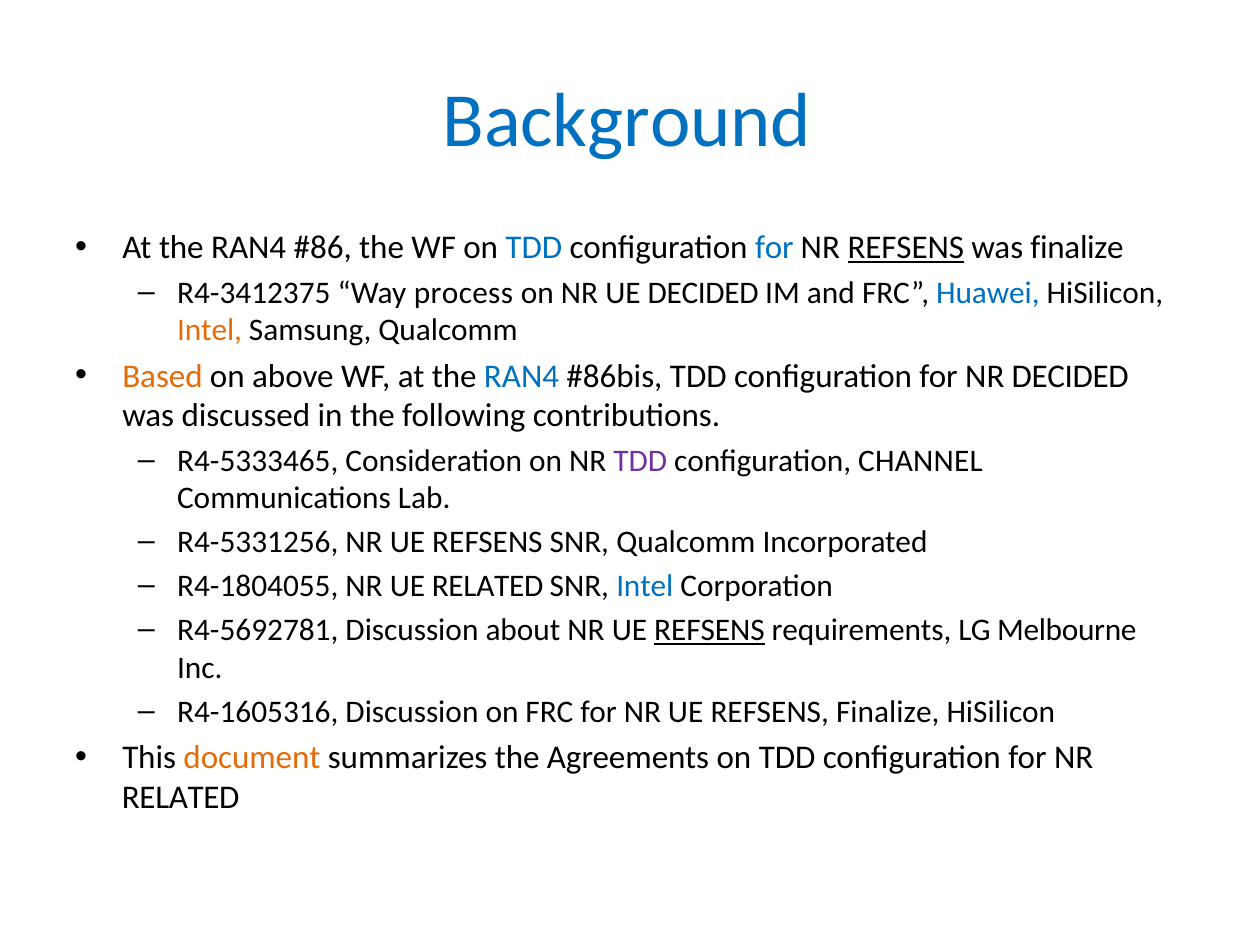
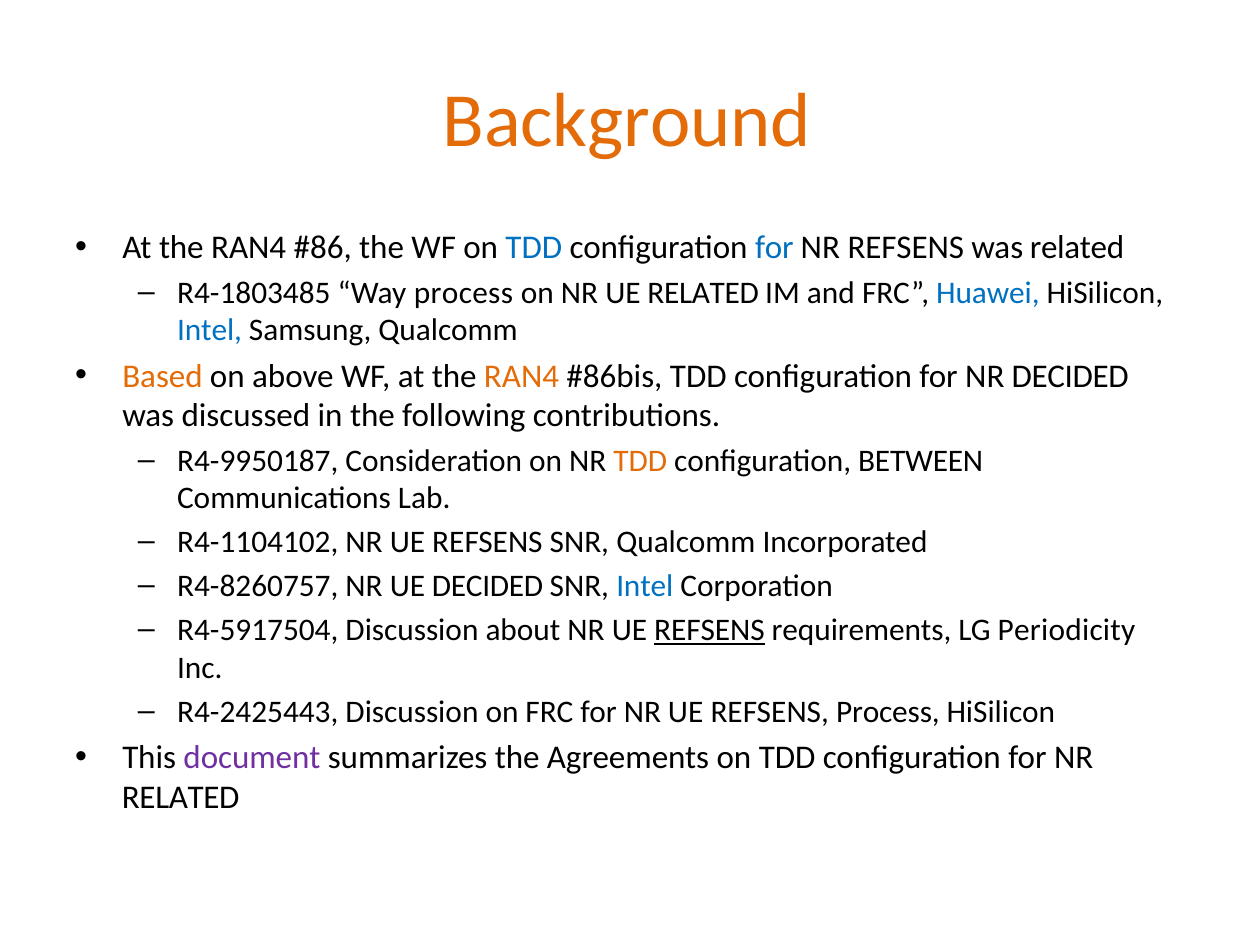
Background colour: blue -> orange
REFSENS at (906, 248) underline: present -> none
was finalize: finalize -> related
R4-3412375: R4-3412375 -> R4-1803485
UE DECIDED: DECIDED -> RELATED
Intel at (210, 330) colour: orange -> blue
RAN4 at (522, 376) colour: blue -> orange
R4-5333465: R4-5333465 -> R4-9950187
TDD at (640, 461) colour: purple -> orange
CHANNEL: CHANNEL -> BETWEEN
R4-5331256: R4-5331256 -> R4-1104102
R4-1804055: R4-1804055 -> R4-8260757
UE RELATED: RELATED -> DECIDED
R4-5692781: R4-5692781 -> R4-5917504
Melbourne: Melbourne -> Periodicity
R4-1605316: R4-1605316 -> R4-2425443
REFSENS Finalize: Finalize -> Process
document colour: orange -> purple
